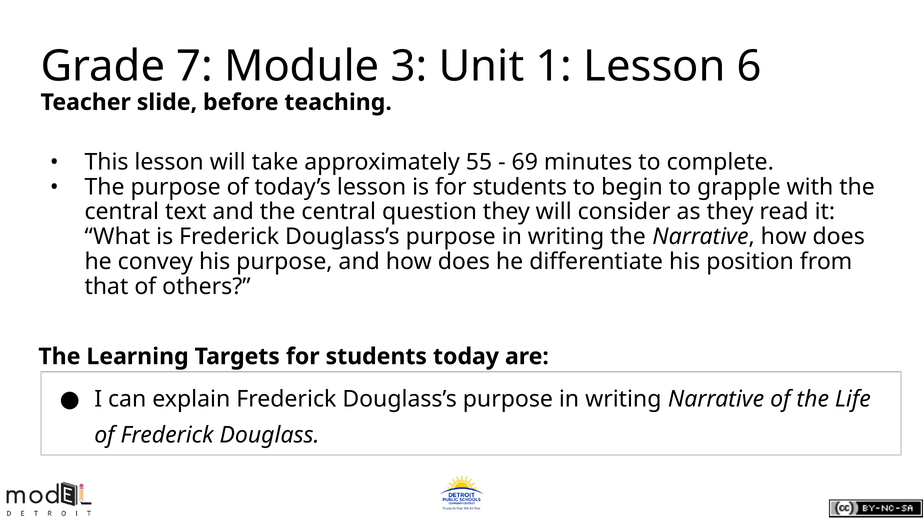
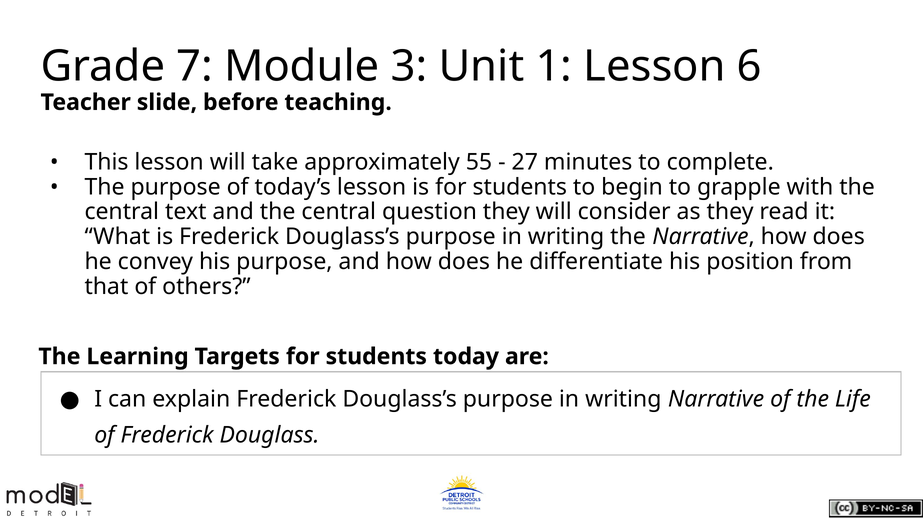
69: 69 -> 27
